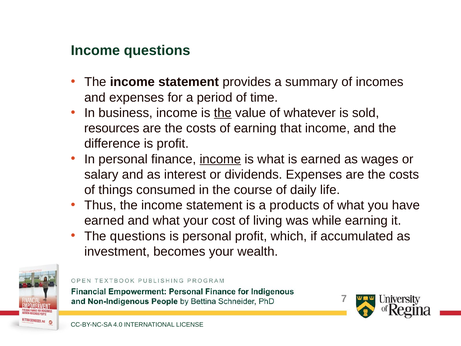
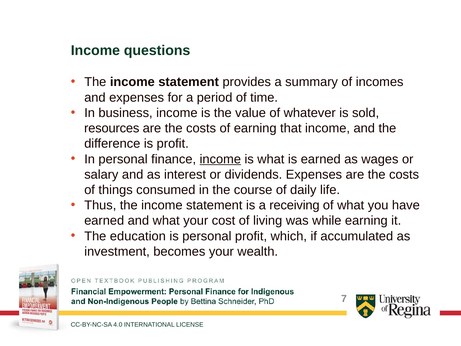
the at (223, 113) underline: present -> none
products: products -> receiving
The questions: questions -> education
